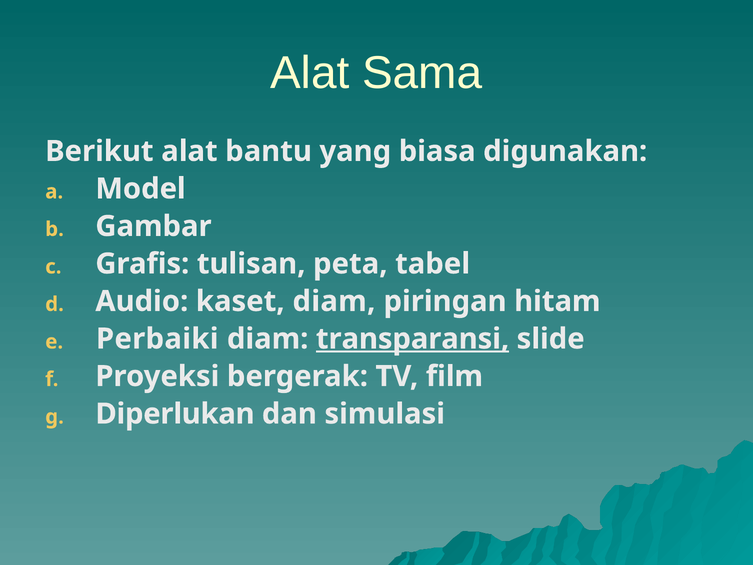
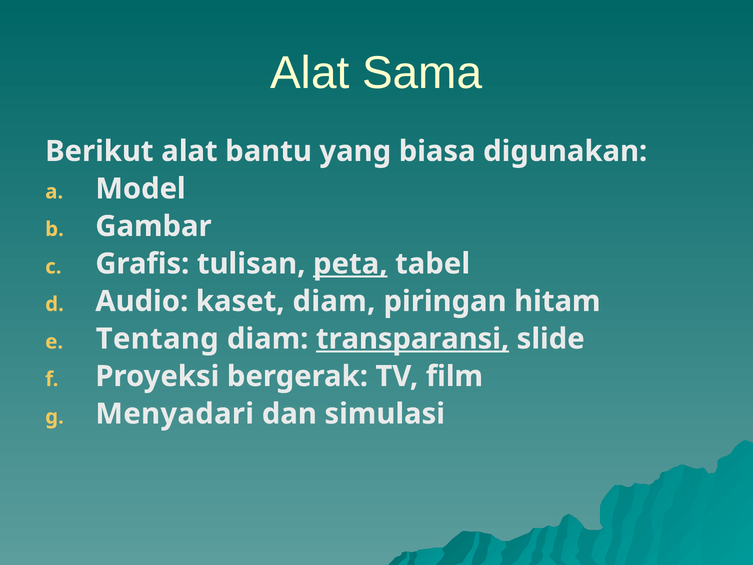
peta underline: none -> present
Perbaiki: Perbaiki -> Tentang
Diperlukan: Diperlukan -> Menyadari
